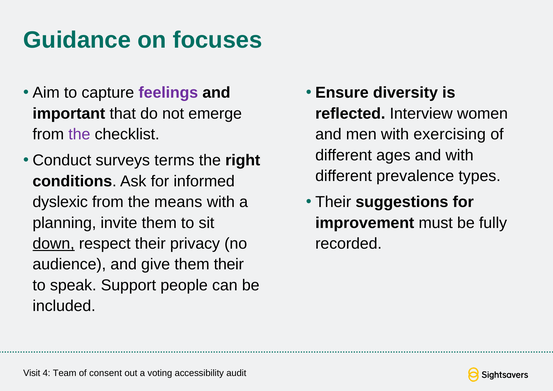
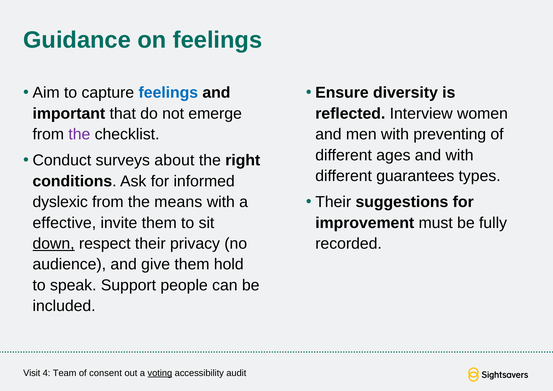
on focuses: focuses -> feelings
feelings at (168, 93) colour: purple -> blue
exercising: exercising -> preventing
terms: terms -> about
prevalence: prevalence -> guarantees
planning: planning -> effective
them their: their -> hold
voting underline: none -> present
